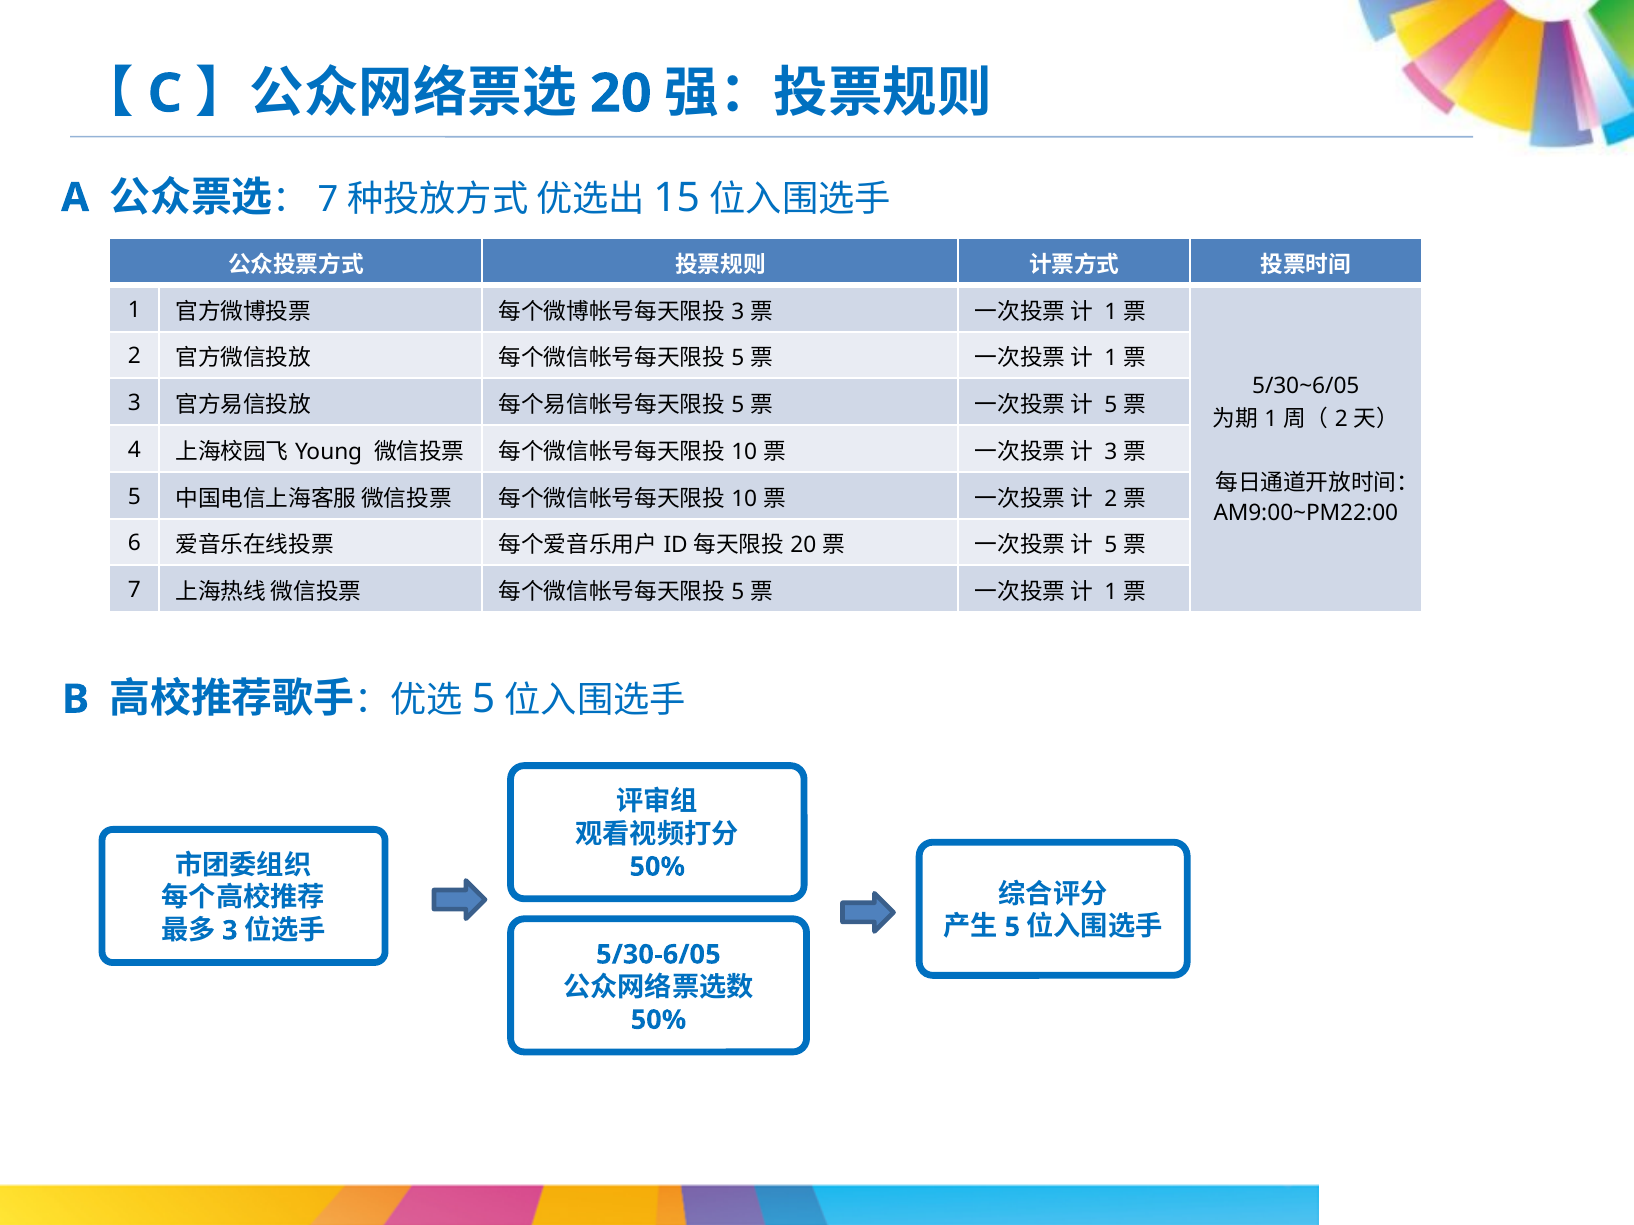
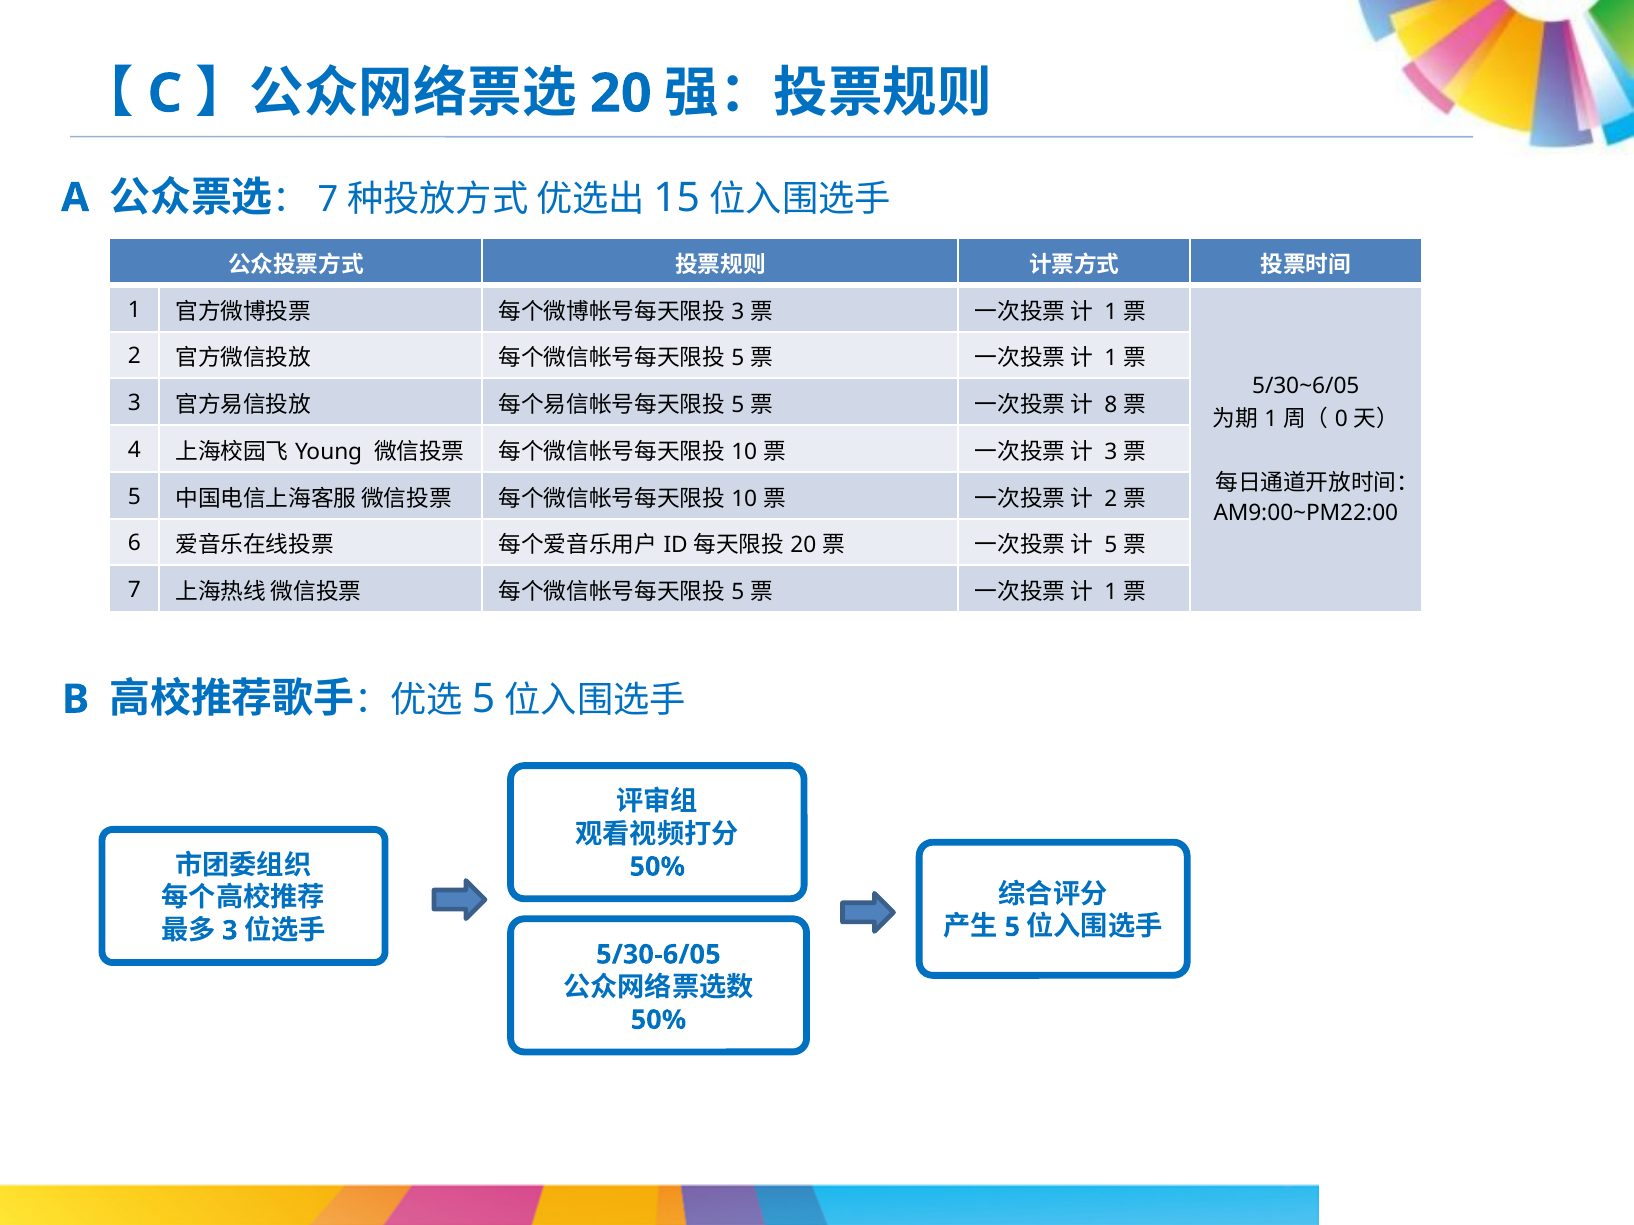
5 at (1111, 405): 5 -> 8
2 at (1341, 419): 2 -> 0
